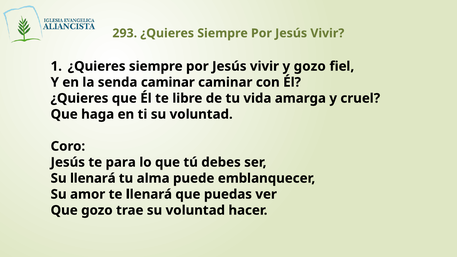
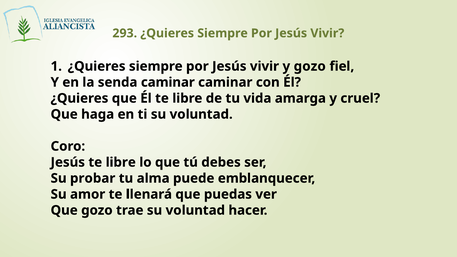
Jesús te para: para -> libre
Su llenará: llenará -> probar
